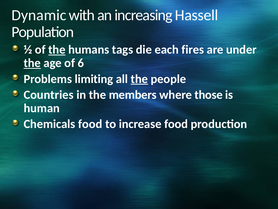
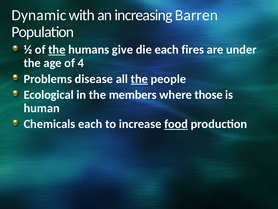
Hassell: Hassell -> Barren
tags: tags -> give
the at (32, 63) underline: present -> none
6: 6 -> 4
limiting: limiting -> disease
Countries: Countries -> Ecological
Chemicals food: food -> each
food at (176, 124) underline: none -> present
